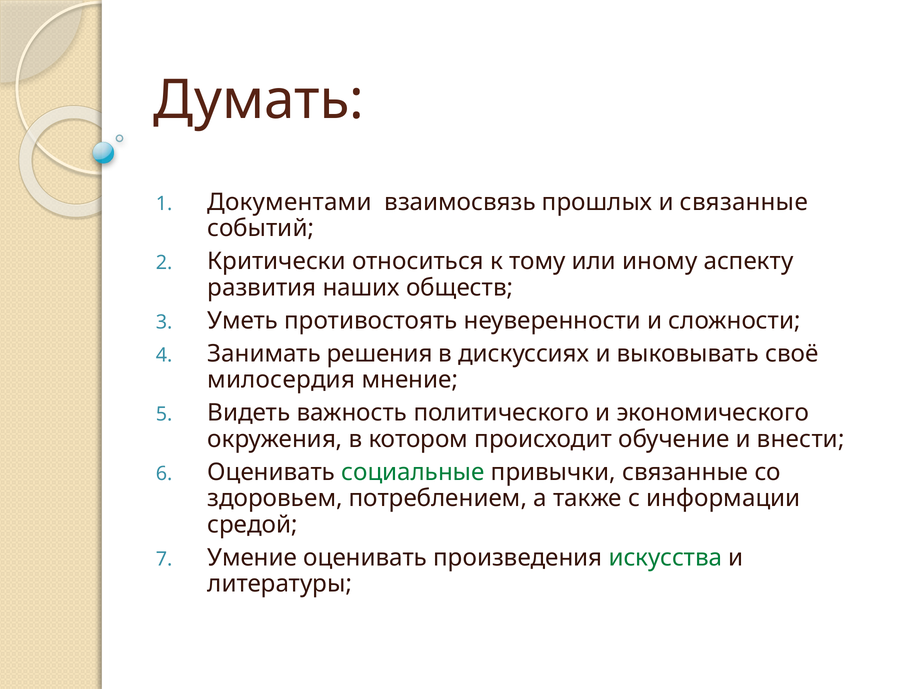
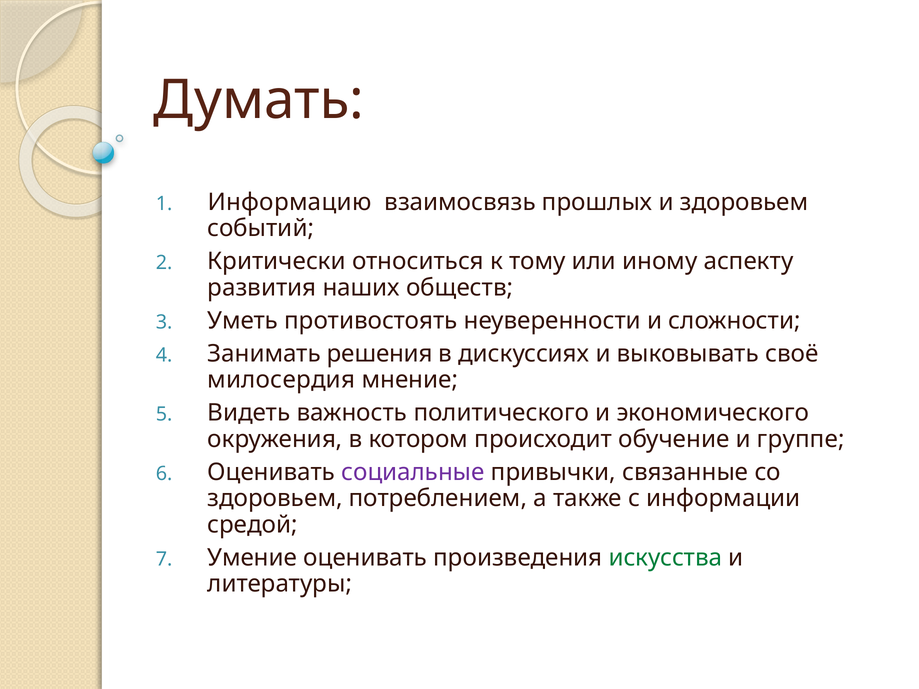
Документами: Документами -> Информацию
и связанные: связанные -> здоровьем
внести: внести -> группе
социальные colour: green -> purple
